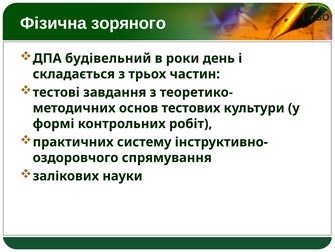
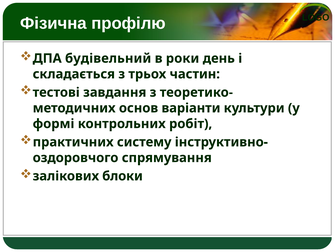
зоряного: зоряного -> профілю
тестових: тестових -> варіанти
науки: науки -> блоки
